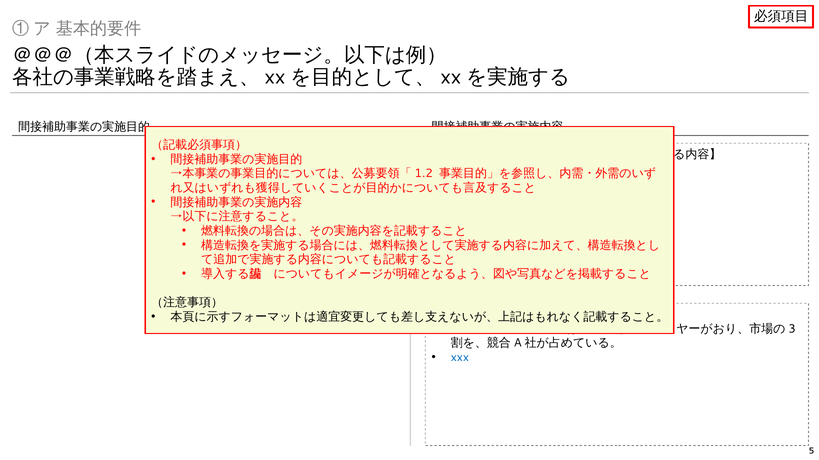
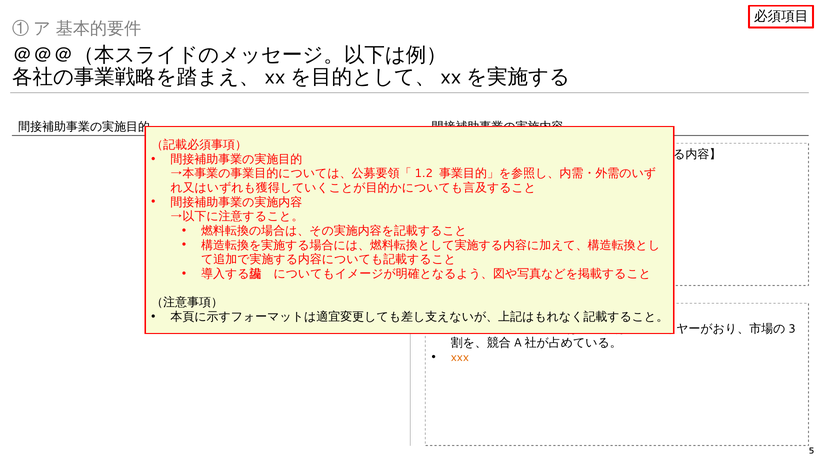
xxx at (460, 358) colour: blue -> orange
